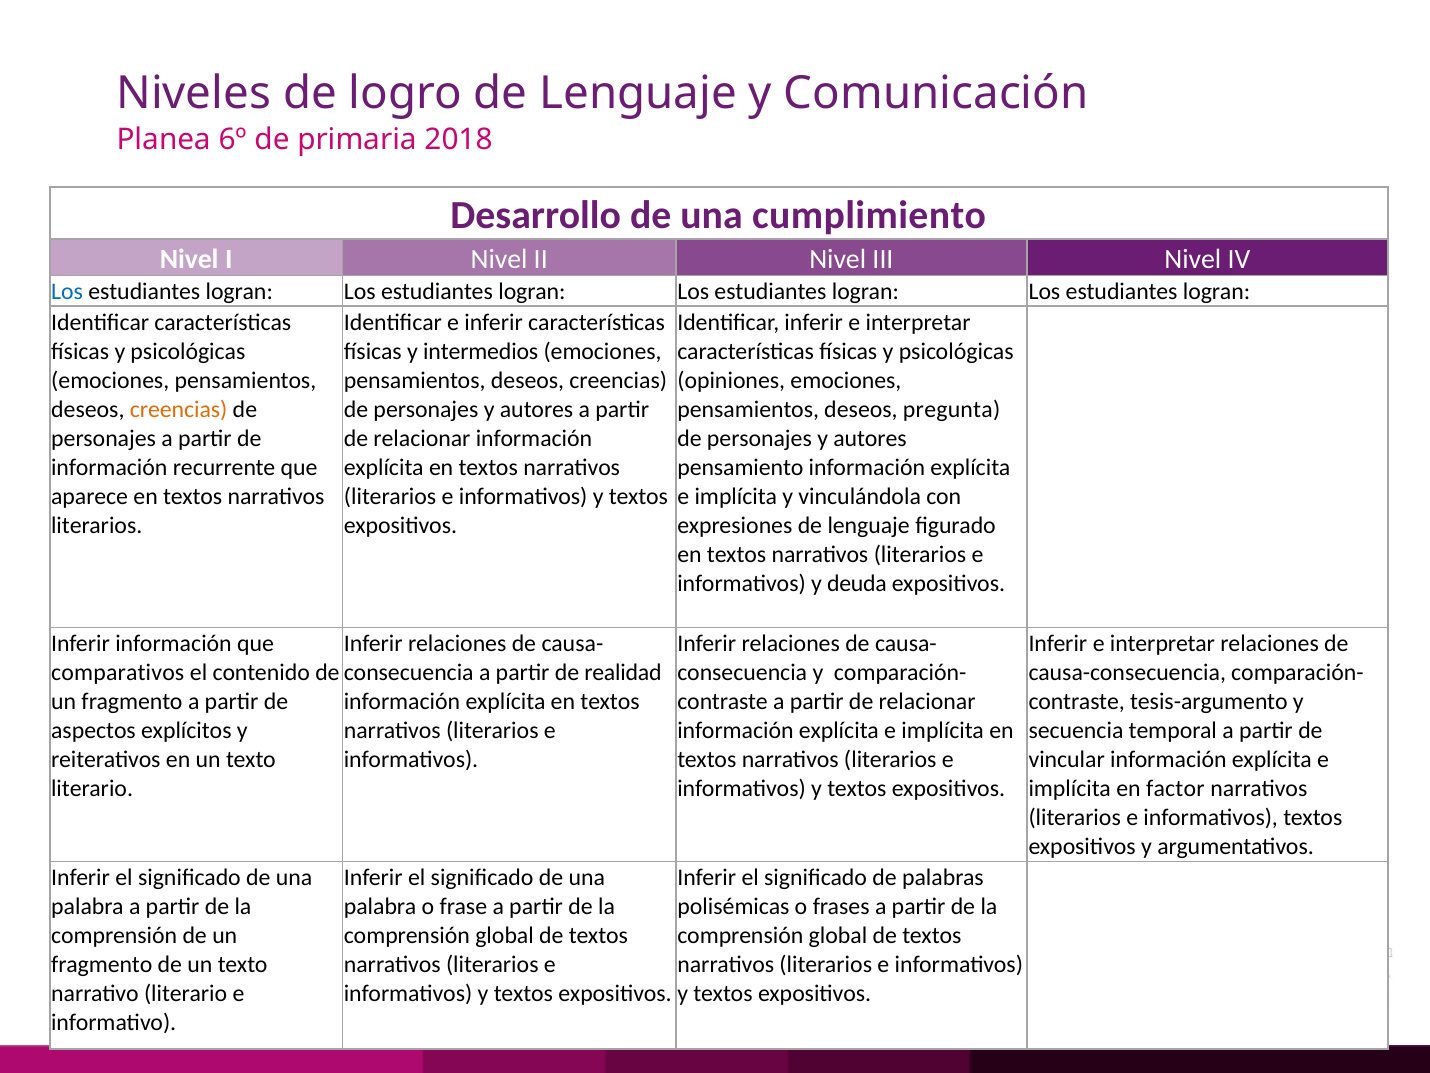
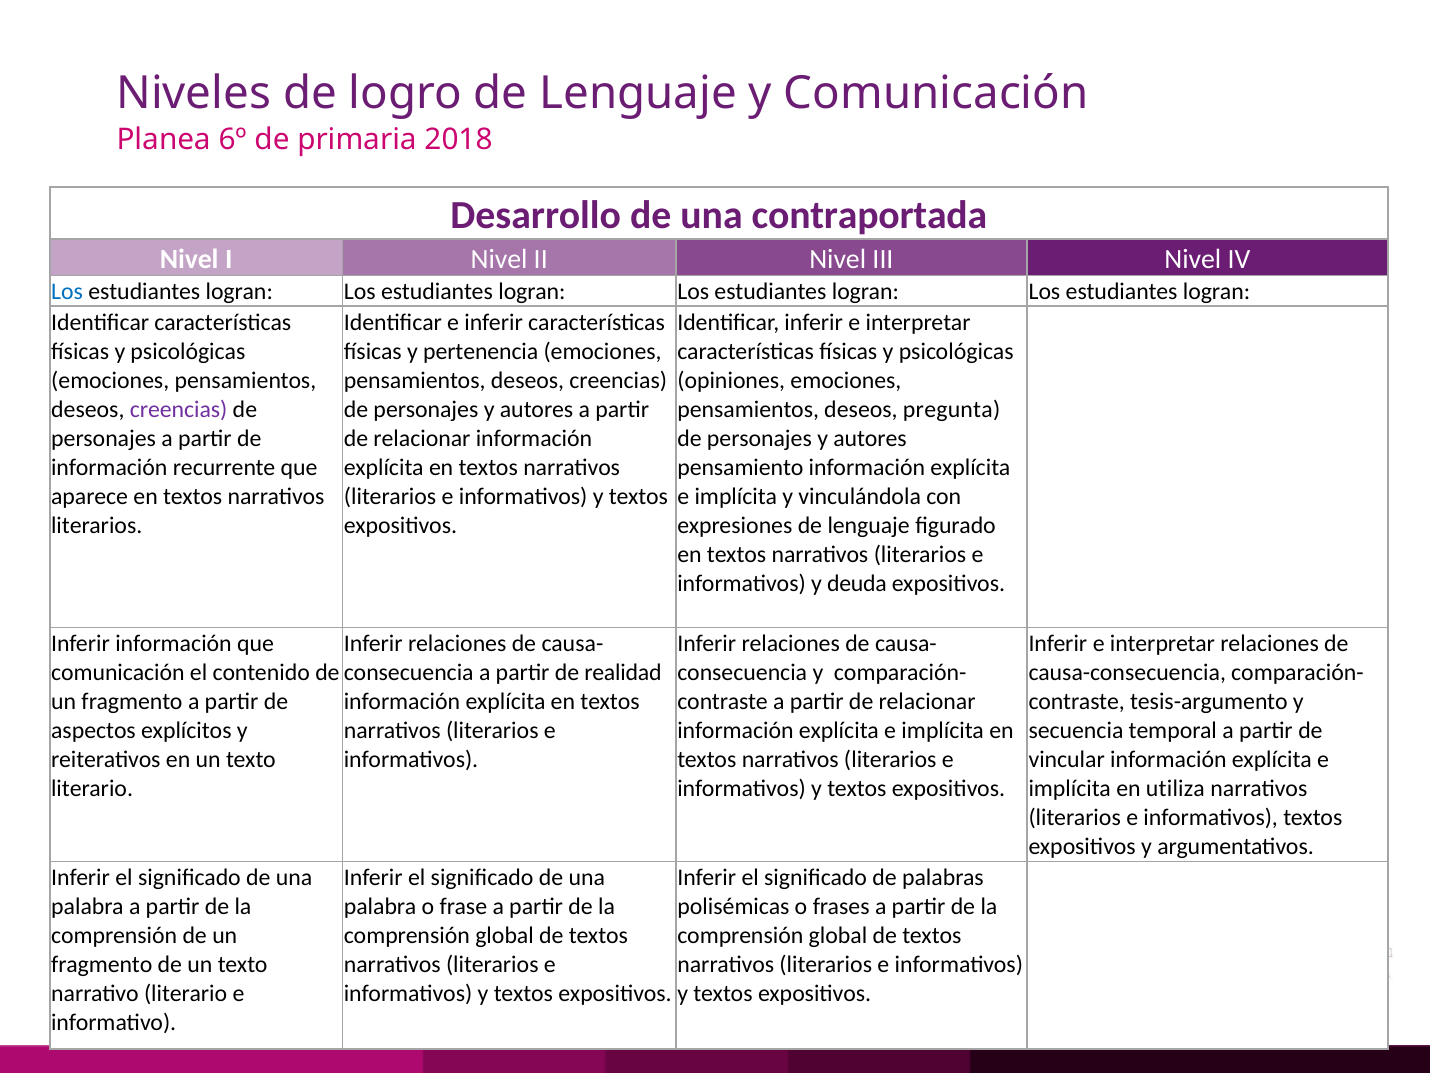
cumplimiento: cumplimiento -> contraportada
intermedios: intermedios -> pertenencia
creencias at (179, 409) colour: orange -> purple
comparativos at (118, 672): comparativos -> comunicación
factor: factor -> utiliza
